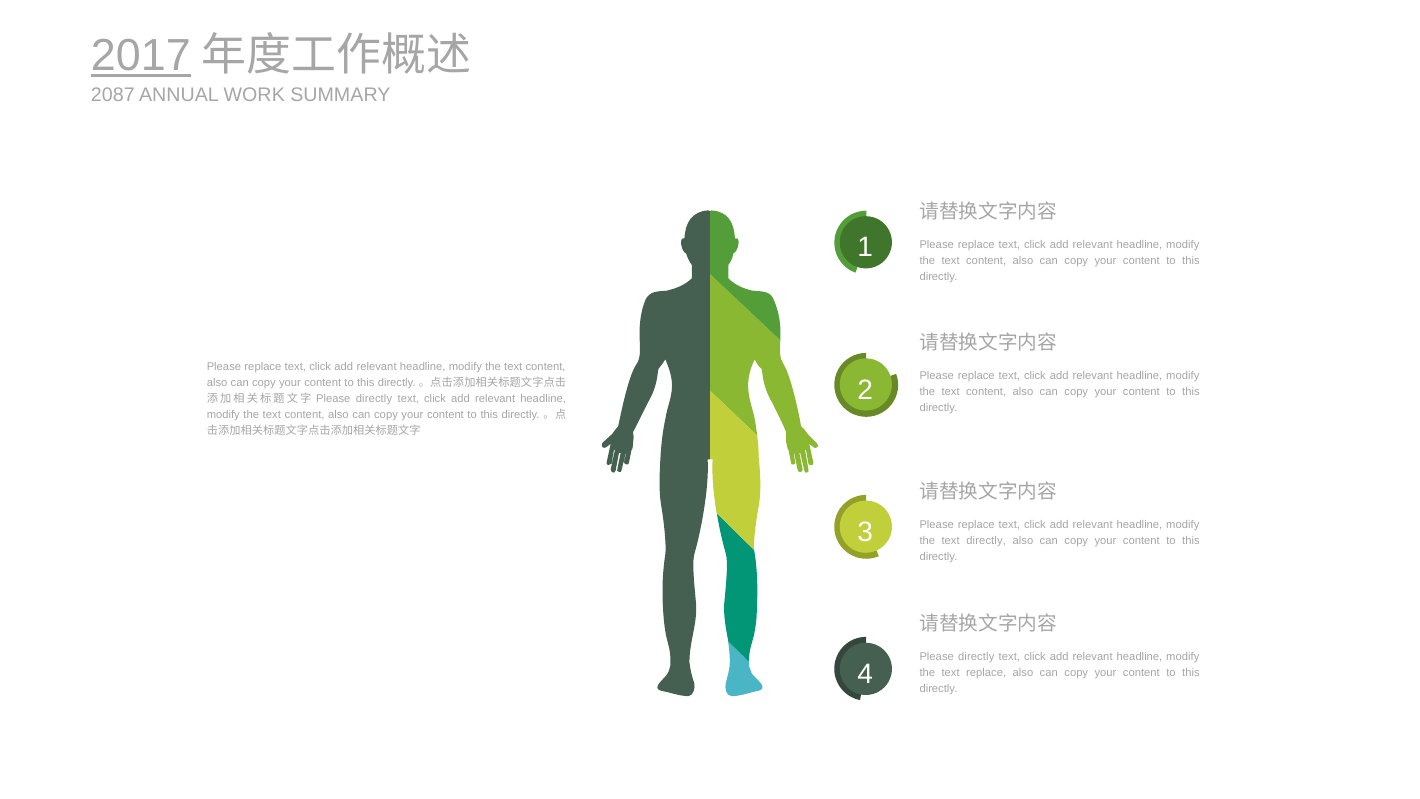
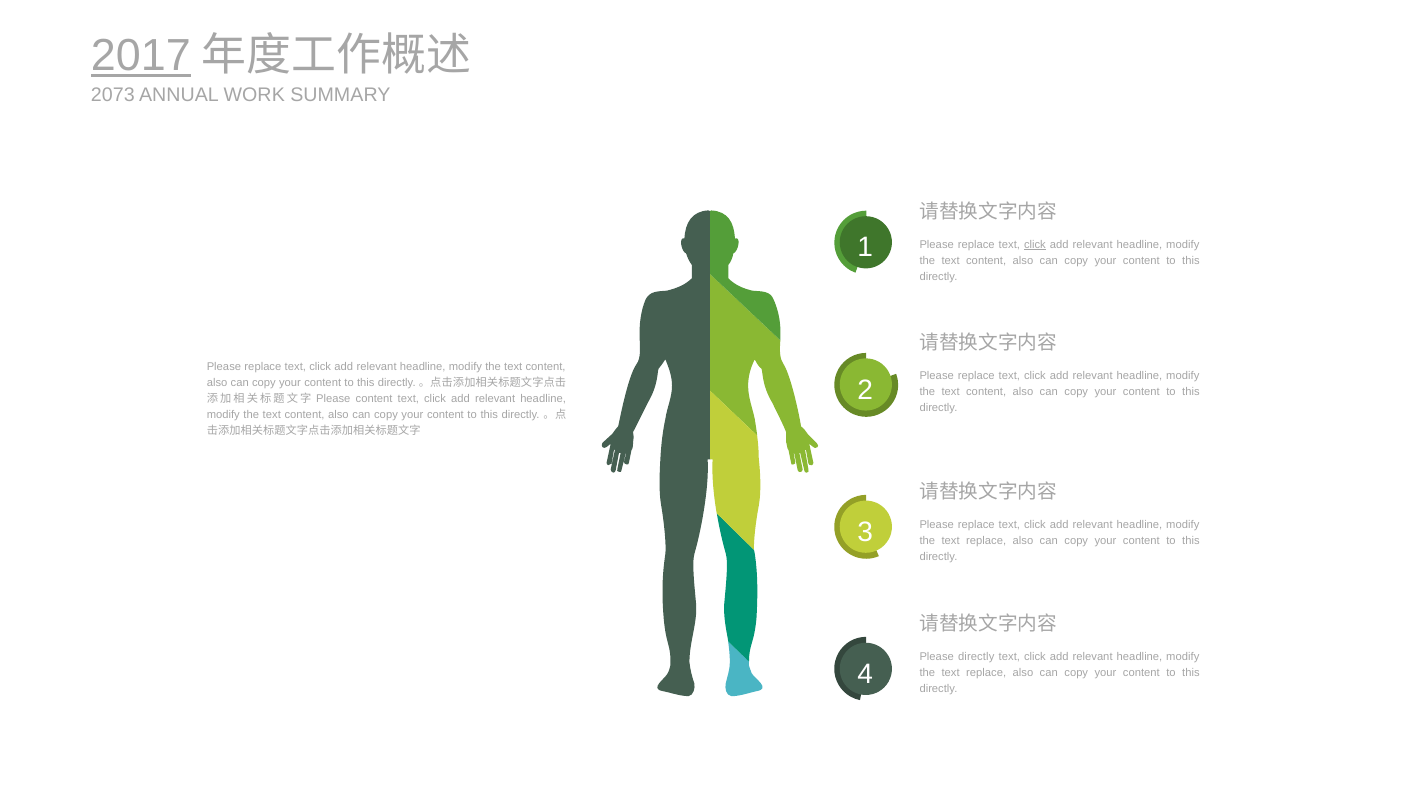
2087: 2087 -> 2073
click at (1035, 244) underline: none -> present
directly at (374, 399): directly -> content
directly at (986, 541): directly -> replace
